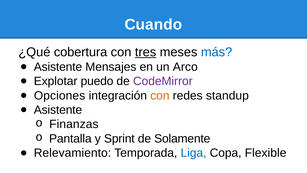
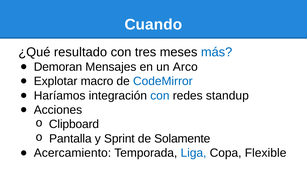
cobertura: cobertura -> resultado
tres underline: present -> none
Asistente at (58, 67): Asistente -> Demoran
puedo: puedo -> macro
CodeMirror colour: purple -> blue
Opciones: Opciones -> Haríamos
con at (160, 95) colour: orange -> blue
Asistente at (58, 110): Asistente -> Acciones
Finanzas: Finanzas -> Clipboard
Relevamiento: Relevamiento -> Acercamiento
